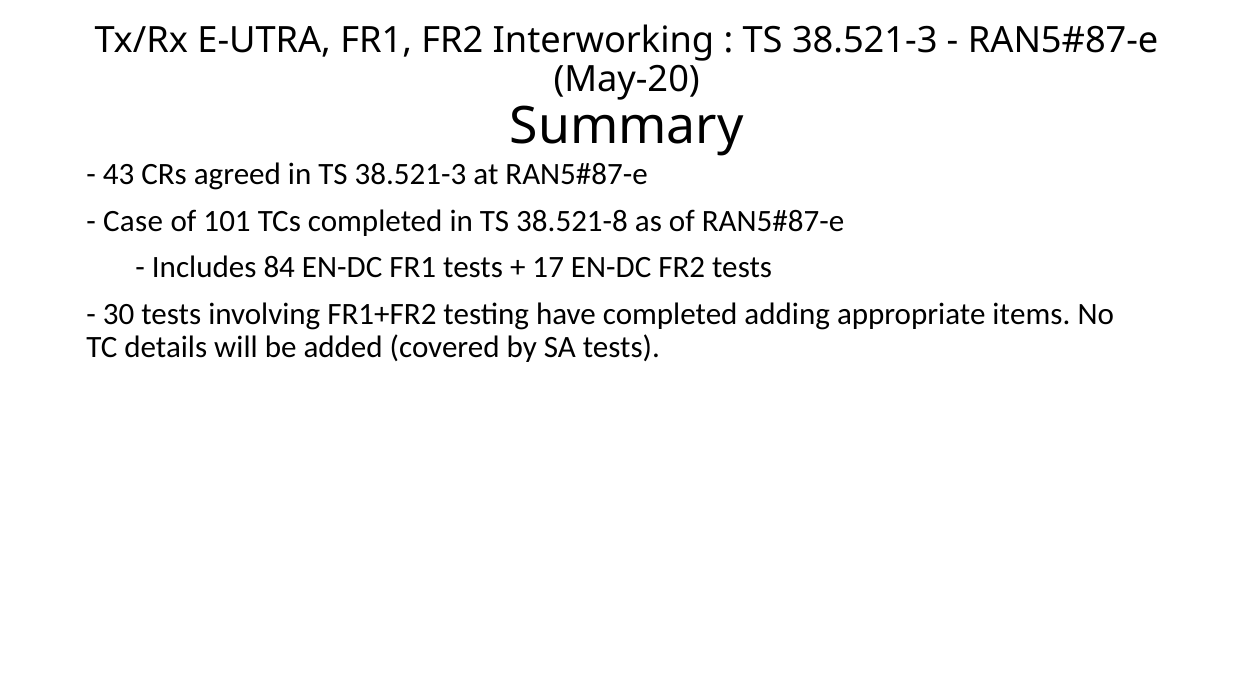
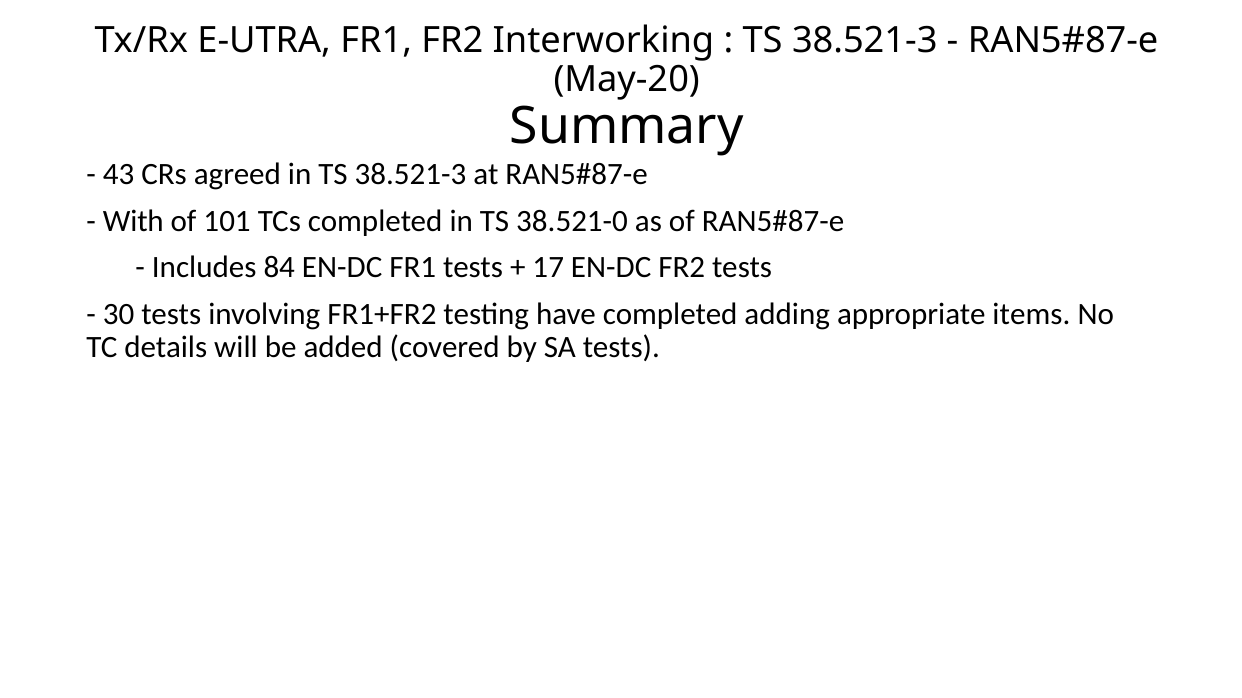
Case: Case -> With
38.521-8: 38.521-8 -> 38.521-0
